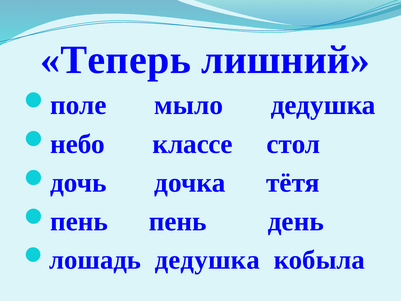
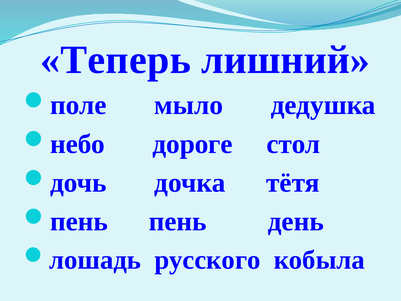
классе: классе -> дороге
дедушка at (207, 260): дедушка -> русского
